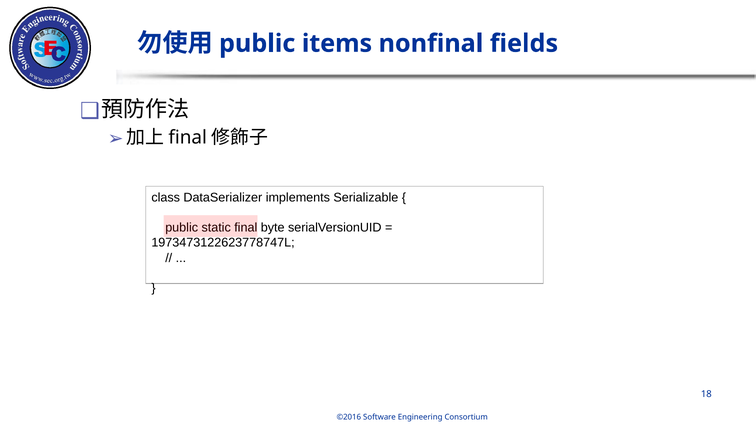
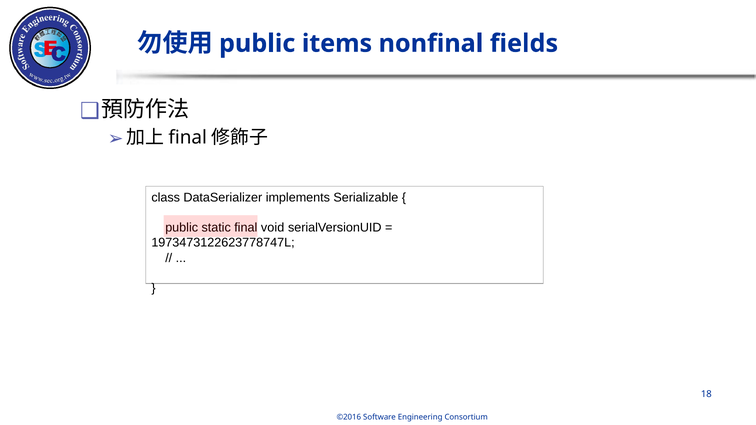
byte: byte -> void
